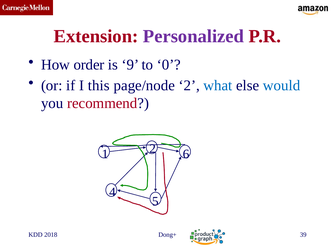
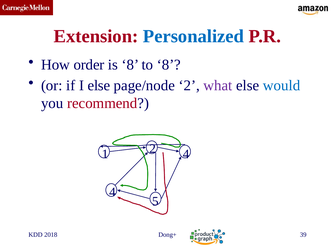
Personalized colour: purple -> blue
is 9: 9 -> 8
to 0: 0 -> 8
I this: this -> else
what colour: blue -> purple
2 6: 6 -> 4
